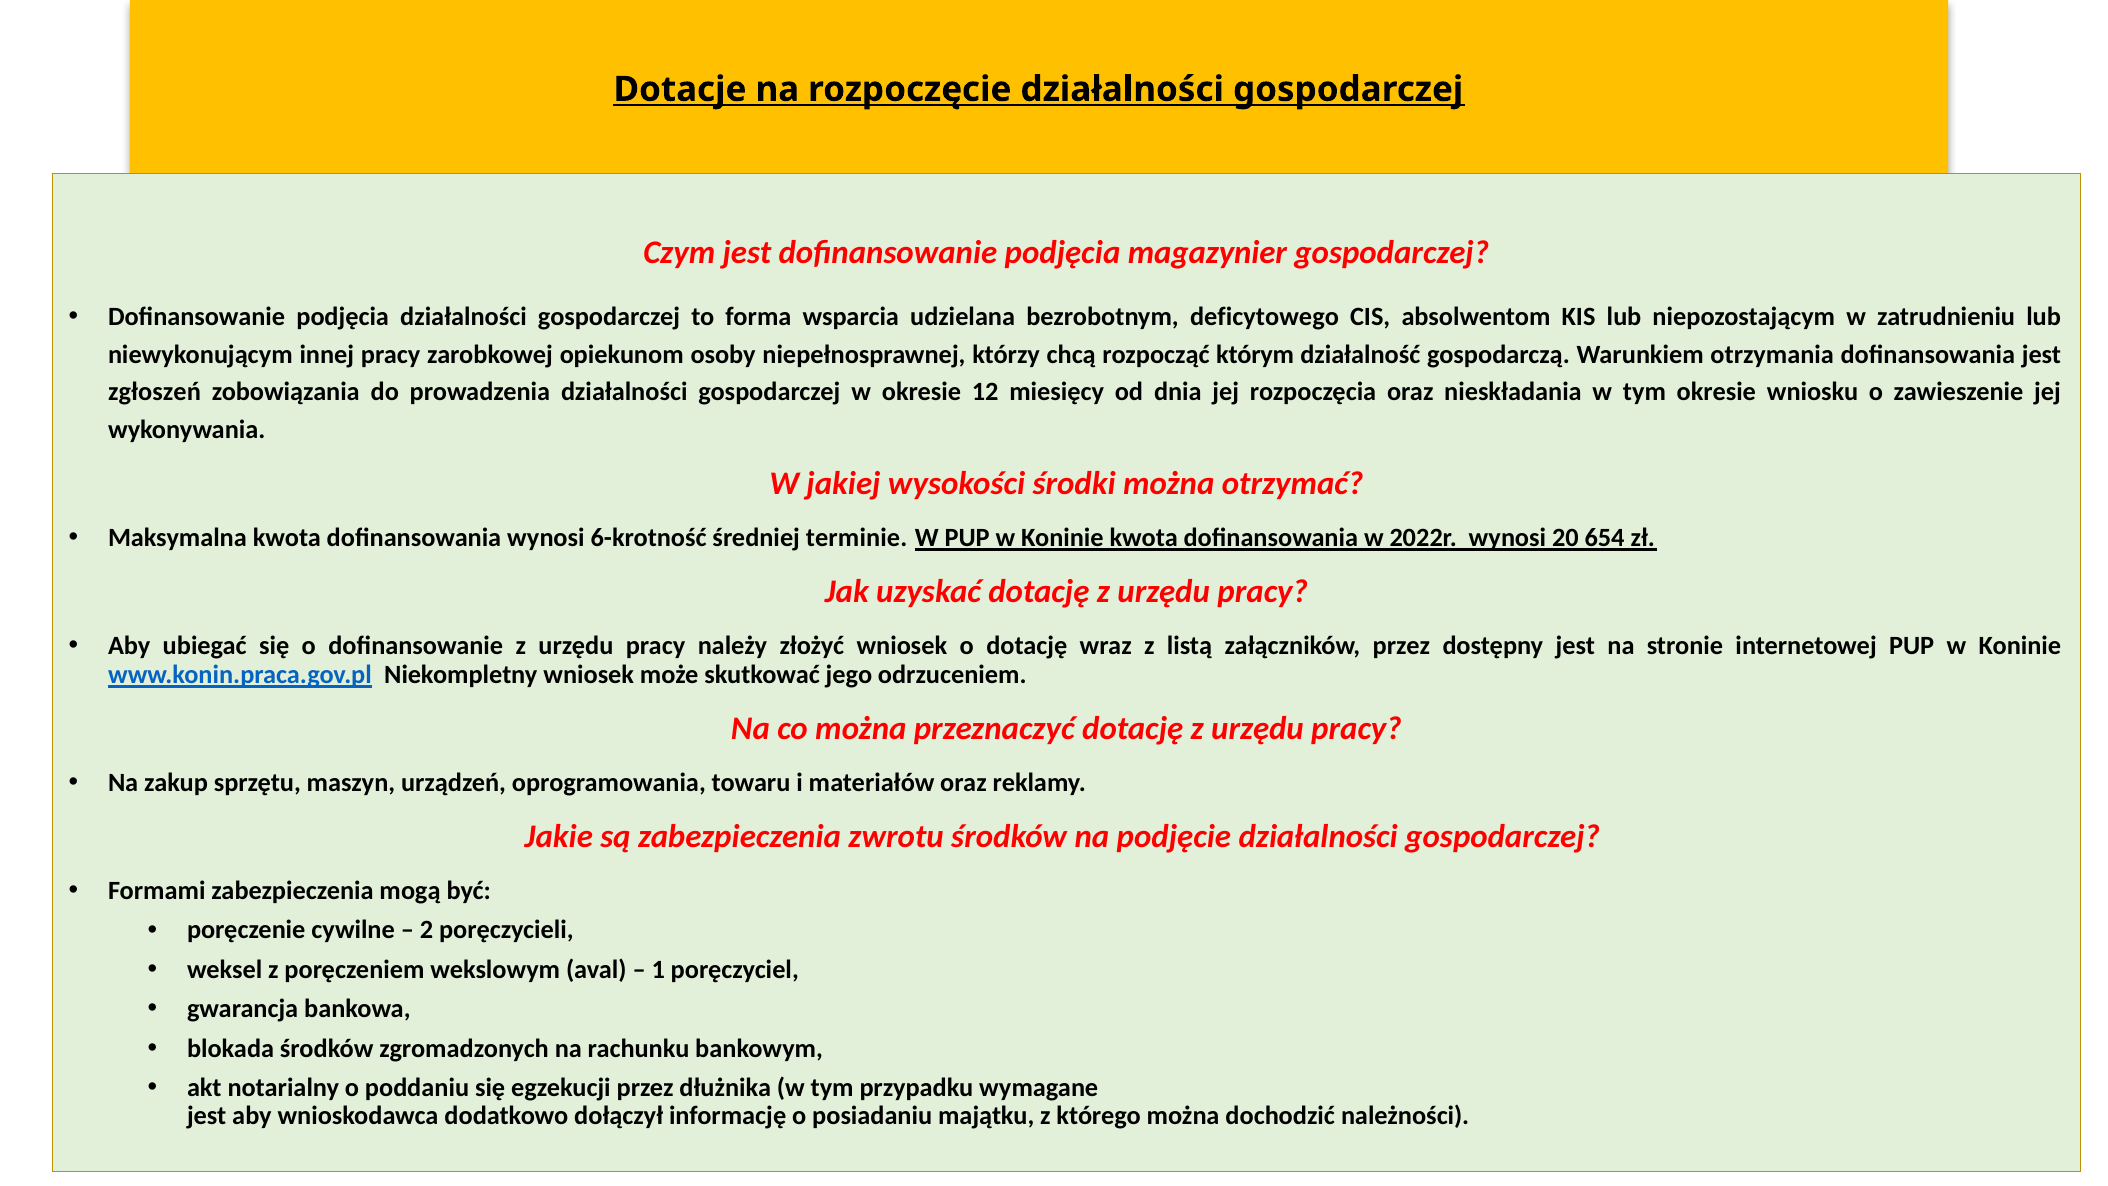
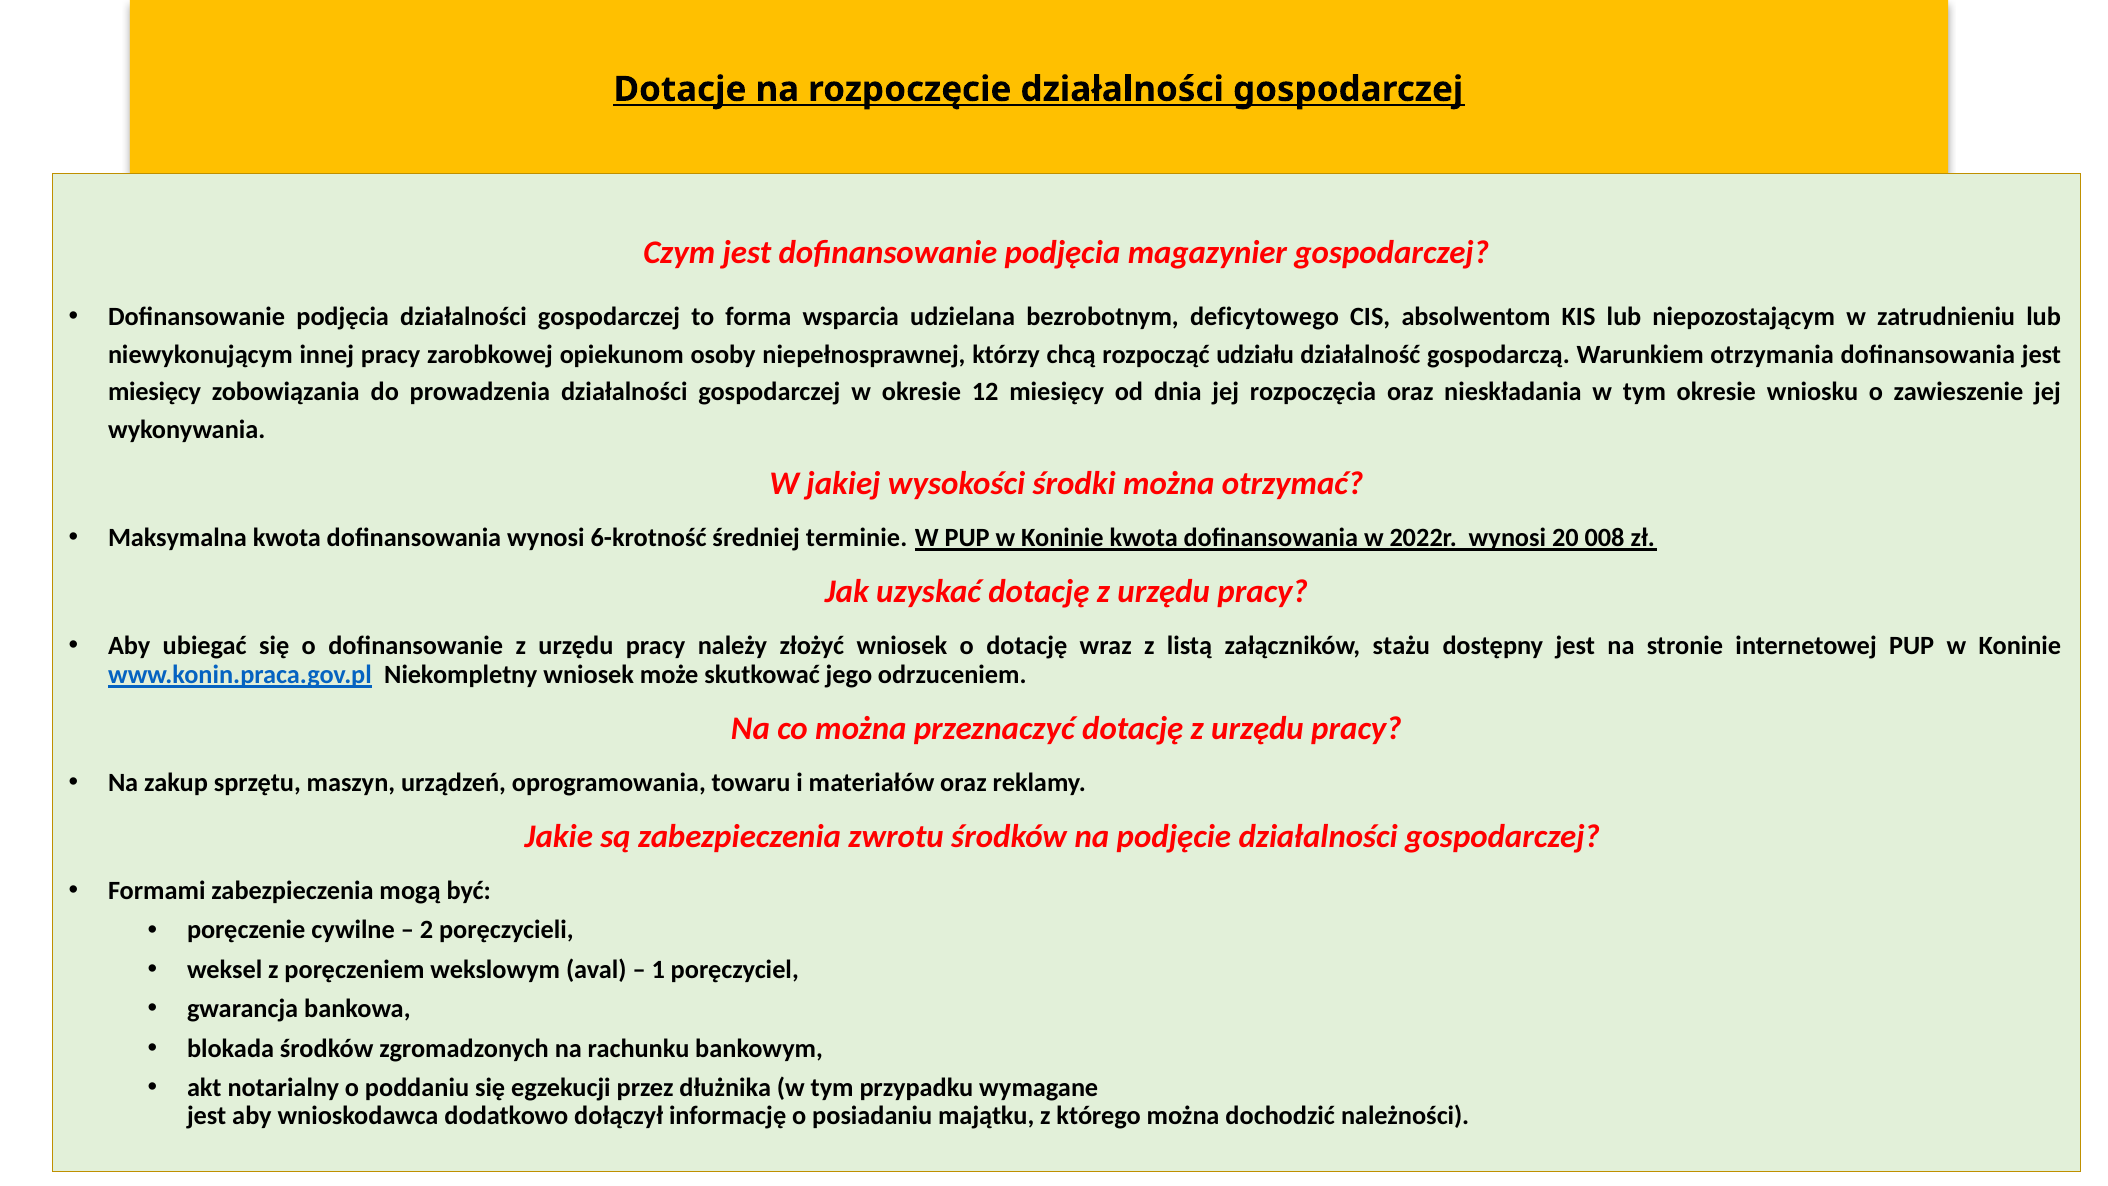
którym: którym -> udziału
zgłoszeń at (154, 392): zgłoszeń -> miesięcy
654: 654 -> 008
załączników przez: przez -> stażu
